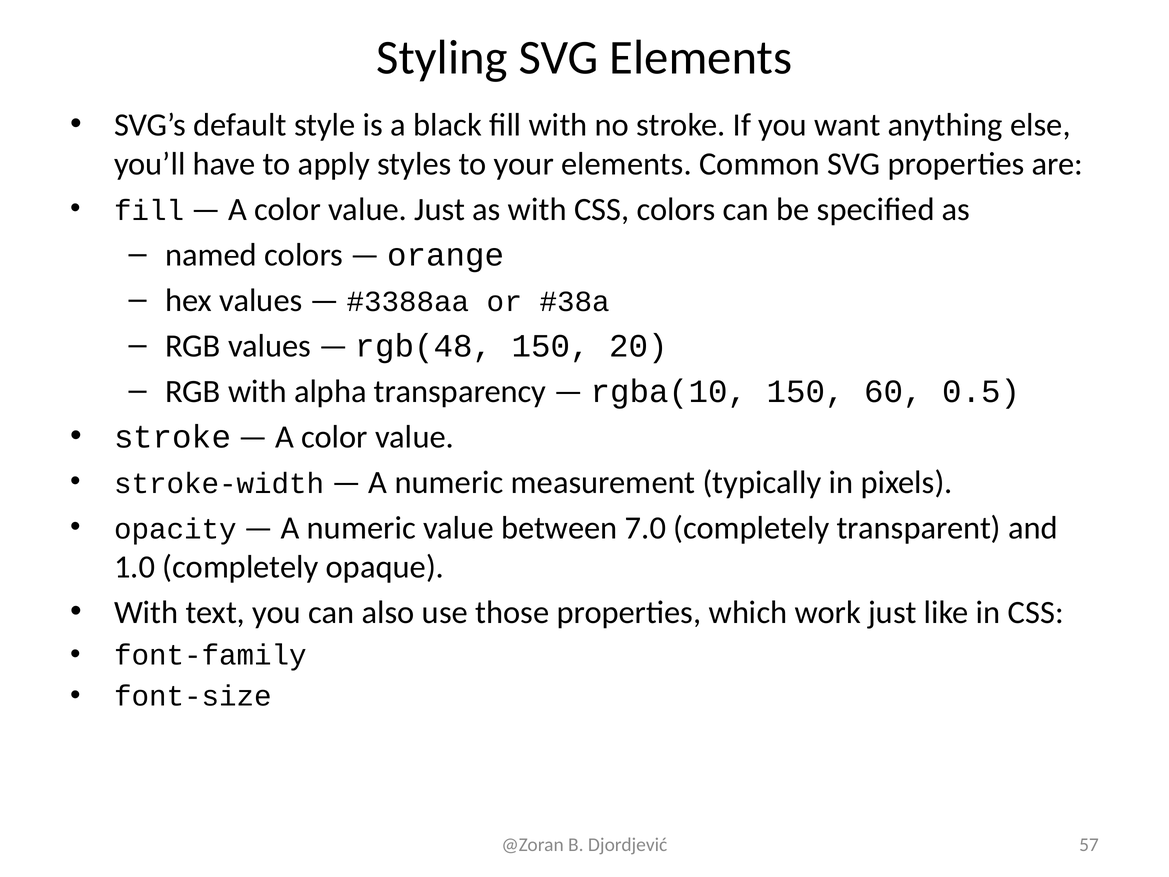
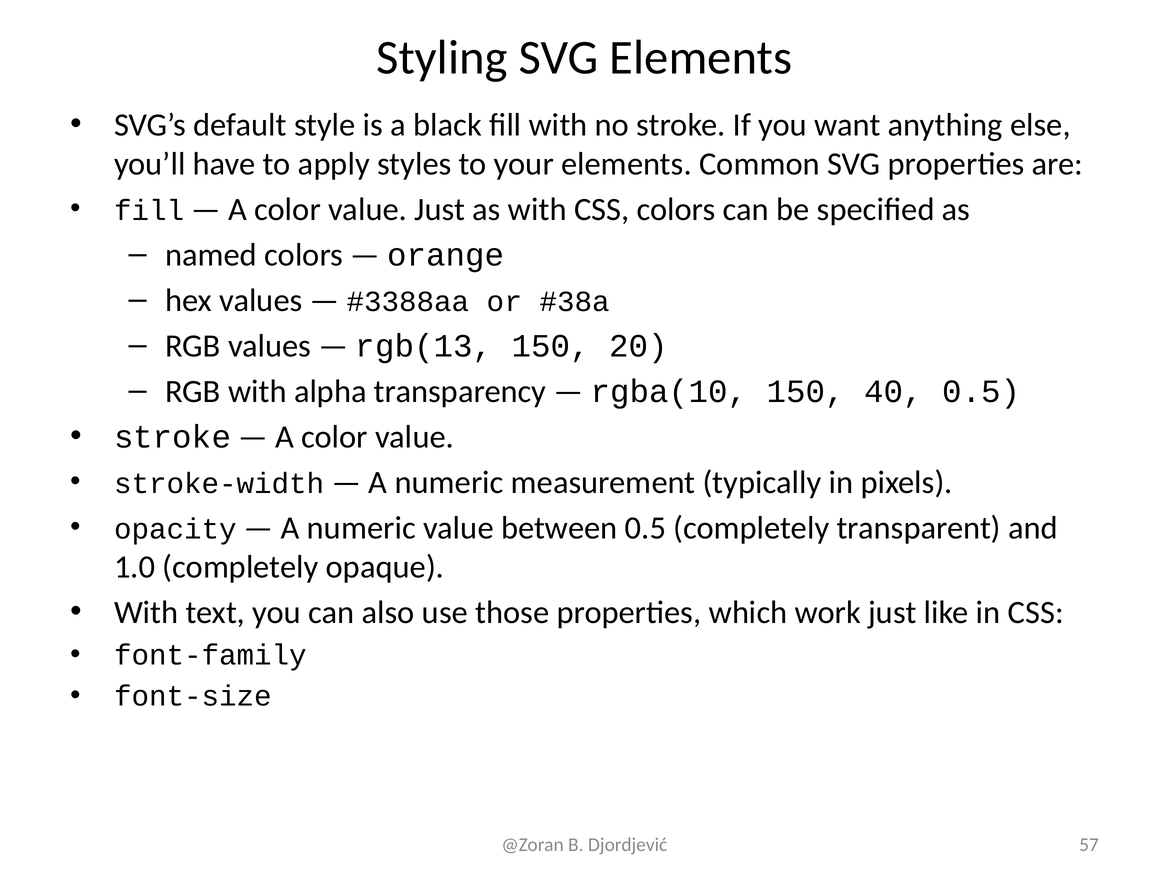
rgb(48: rgb(48 -> rgb(13
60: 60 -> 40
between 7.0: 7.0 -> 0.5
